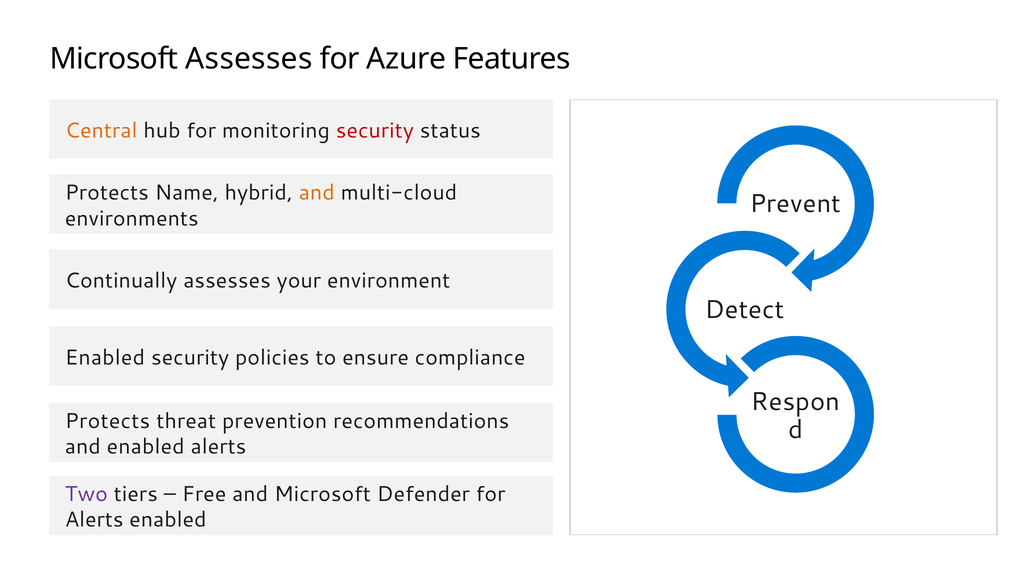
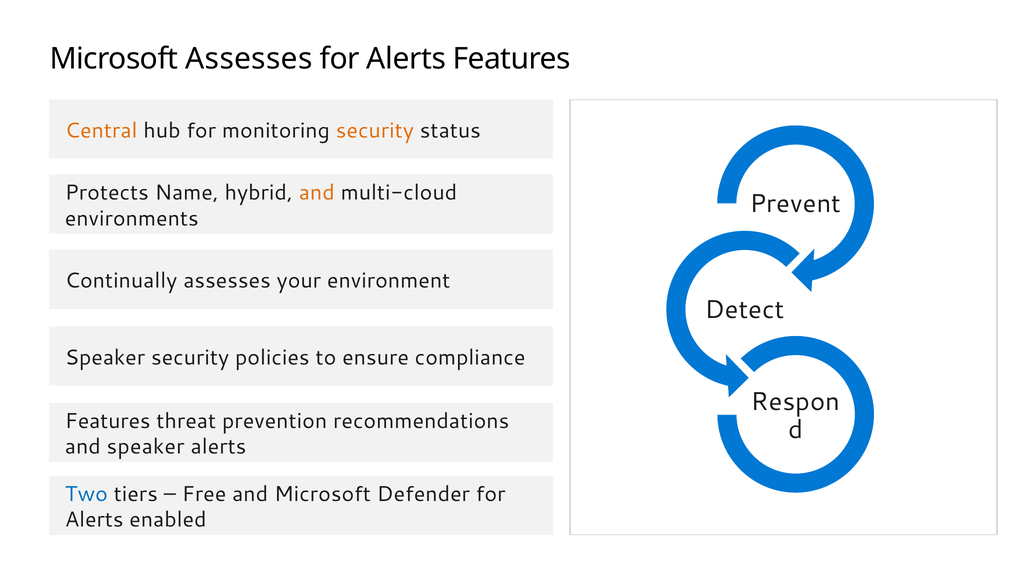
Azure at (406, 59): Azure -> Alerts
security at (375, 130) colour: red -> orange
Enabled at (105, 357): Enabled -> Speaker
Protects at (108, 421): Protects -> Features
and enabled: enabled -> speaker
Two colour: purple -> blue
